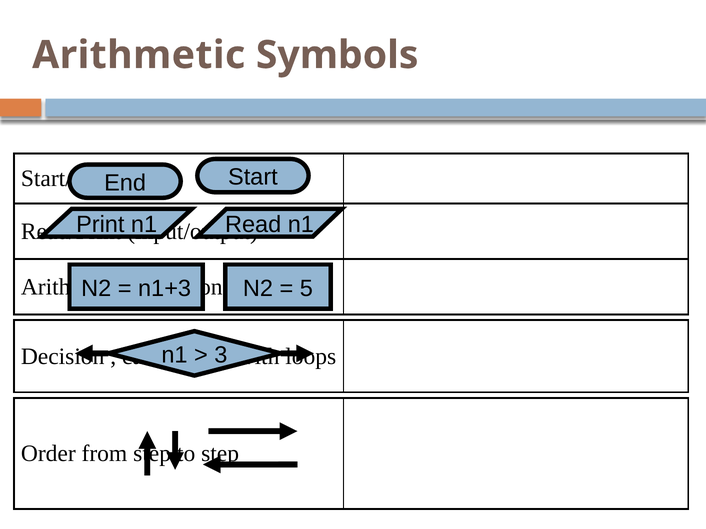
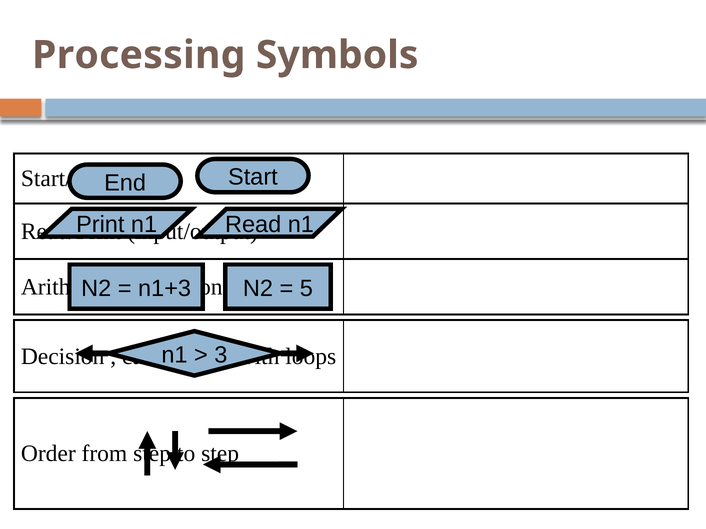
Arithmetic at (139, 55): Arithmetic -> Processing
